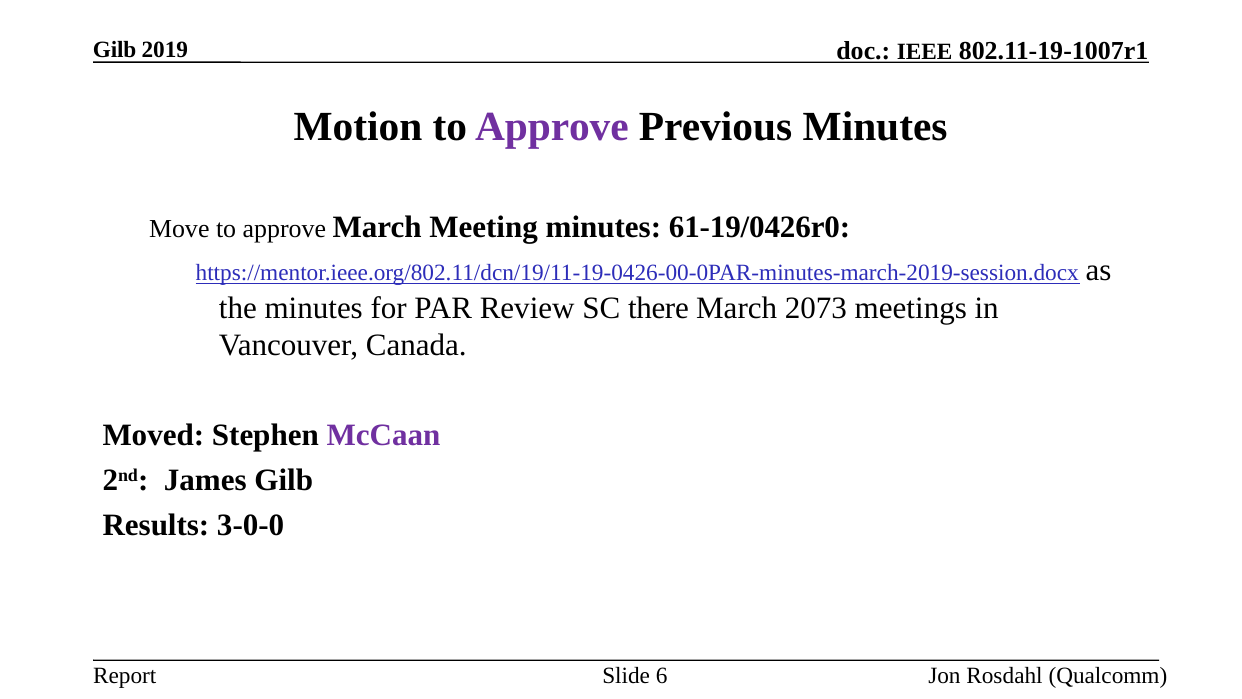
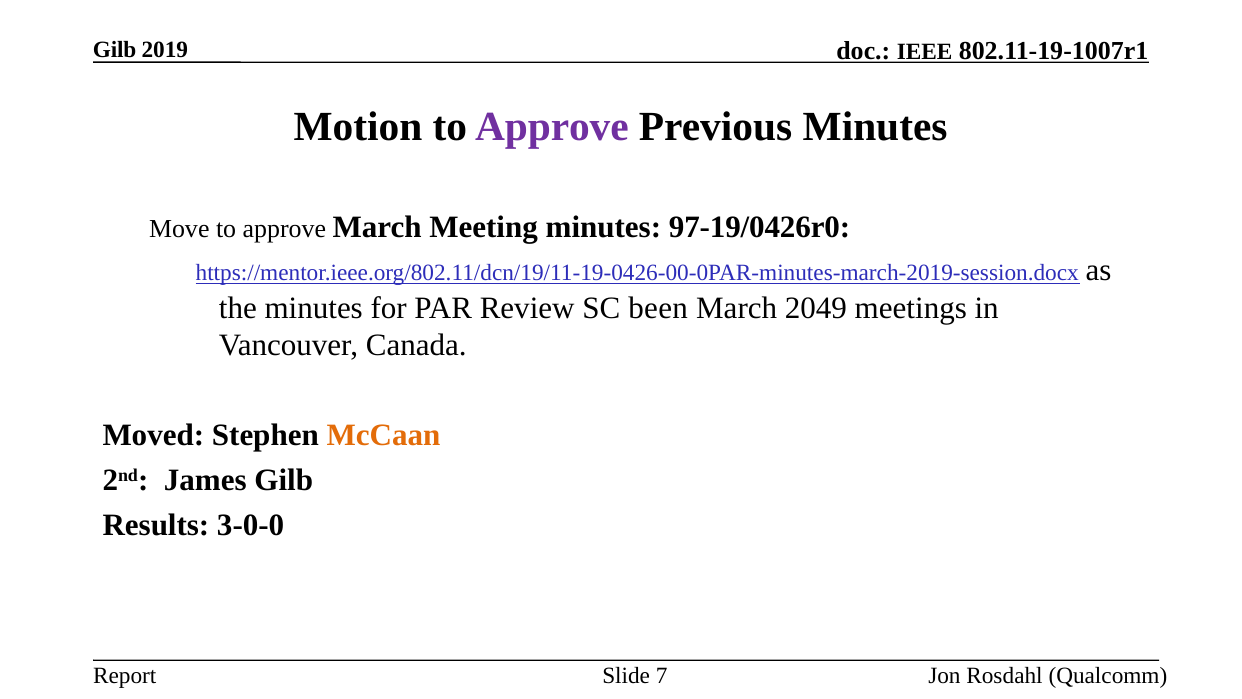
61-19/0426r0: 61-19/0426r0 -> 97-19/0426r0
there: there -> been
2073: 2073 -> 2049
McCaan colour: purple -> orange
6: 6 -> 7
